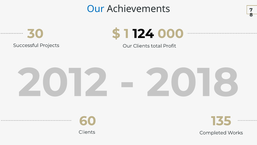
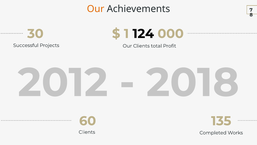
Our at (96, 9) colour: blue -> orange
